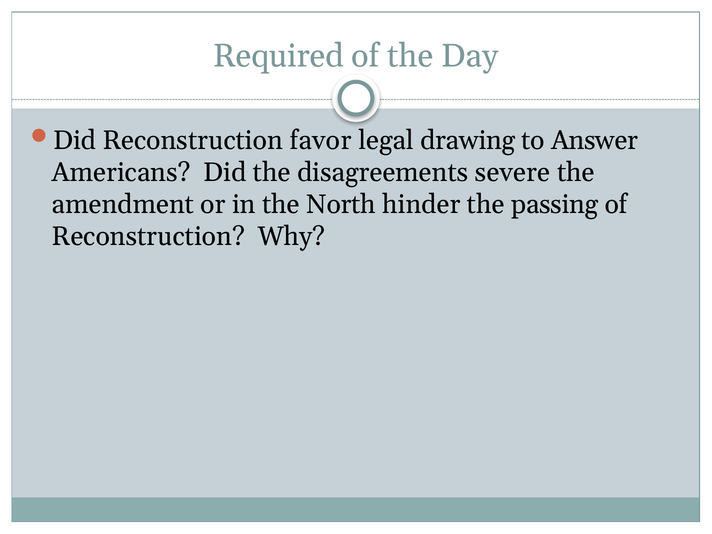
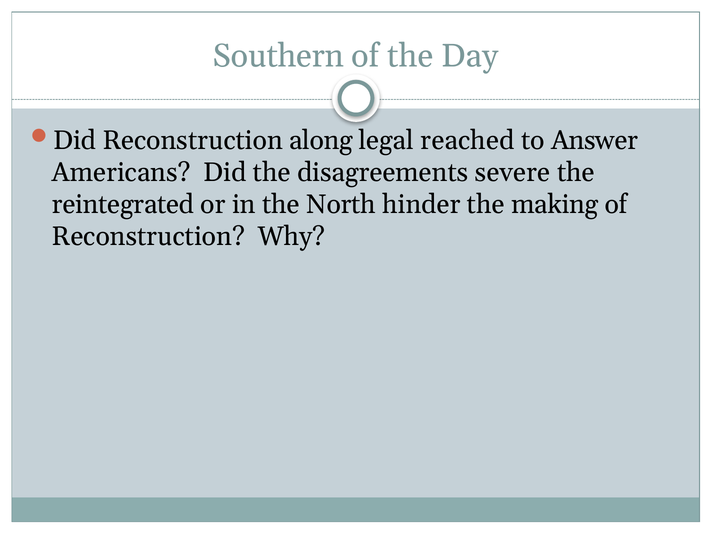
Required: Required -> Southern
favor: favor -> along
drawing: drawing -> reached
amendment: amendment -> reintegrated
passing: passing -> making
